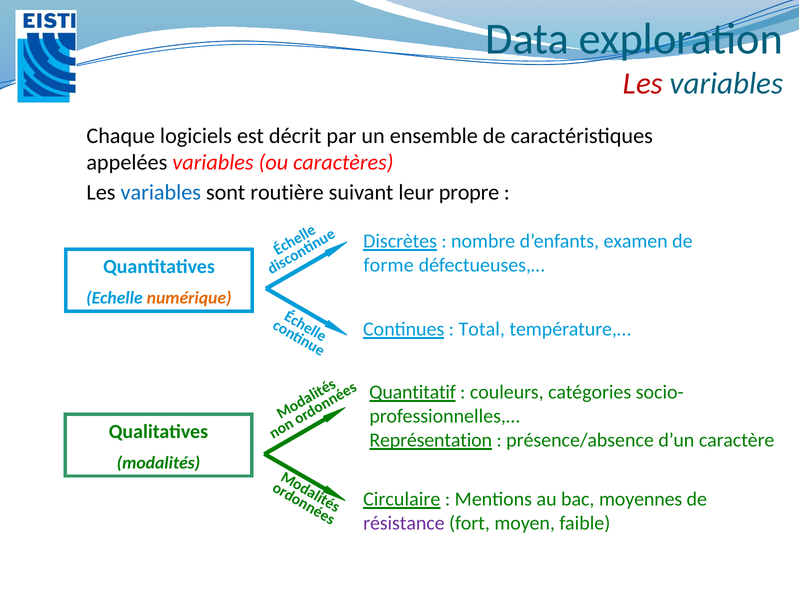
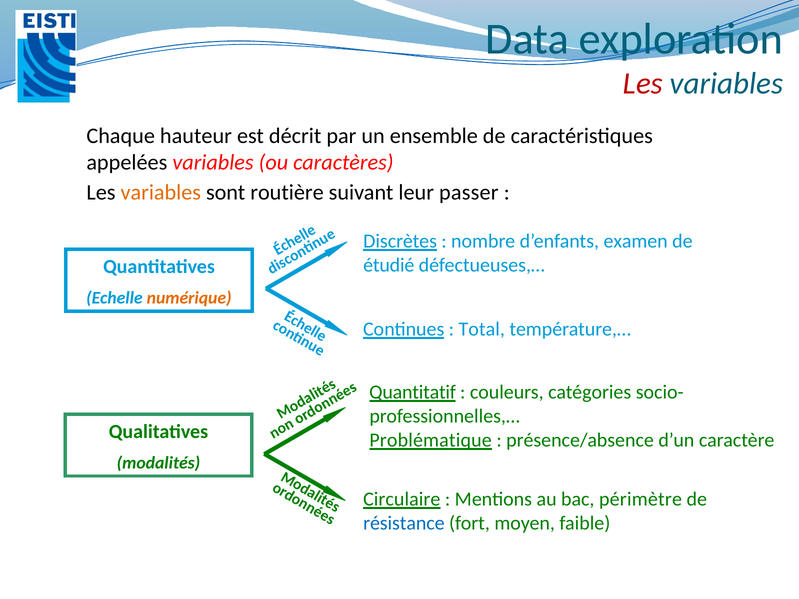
logiciels: logiciels -> hauteur
variables at (161, 193) colour: blue -> orange
propre: propre -> passer
forme: forme -> étudié
Représentation: Représentation -> Problématique
moyennes: moyennes -> périmètre
résistance colour: purple -> blue
